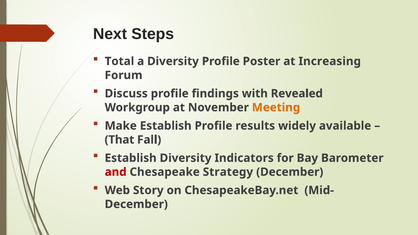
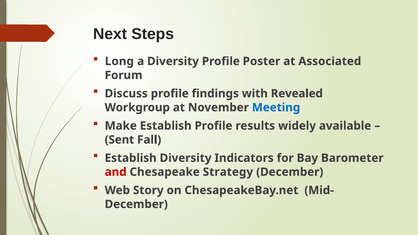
Total: Total -> Long
Increasing: Increasing -> Associated
Meeting colour: orange -> blue
That: That -> Sent
